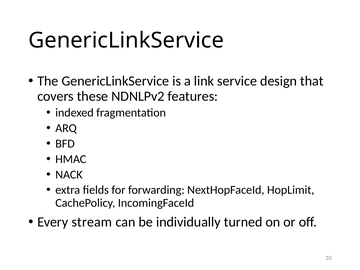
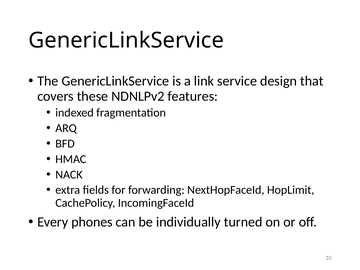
stream: stream -> phones
